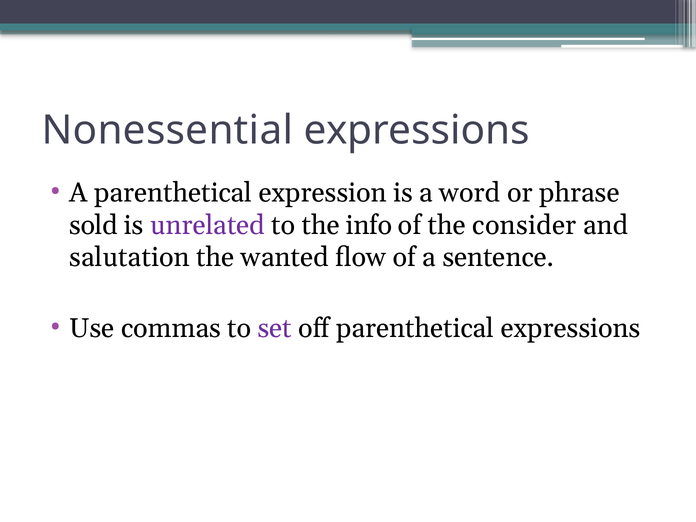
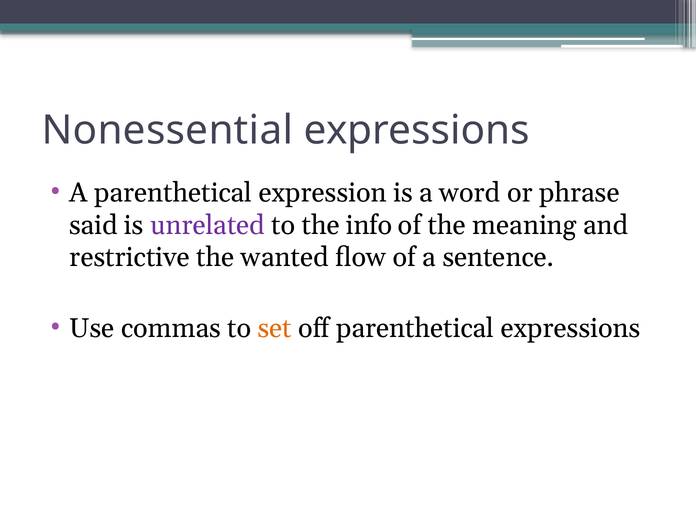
sold: sold -> said
consider: consider -> meaning
salutation: salutation -> restrictive
set colour: purple -> orange
